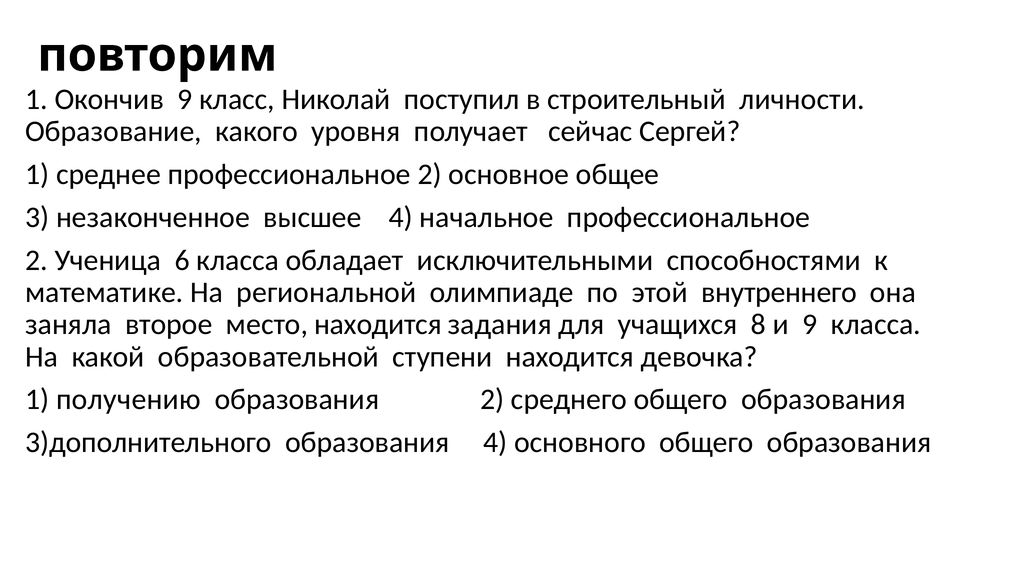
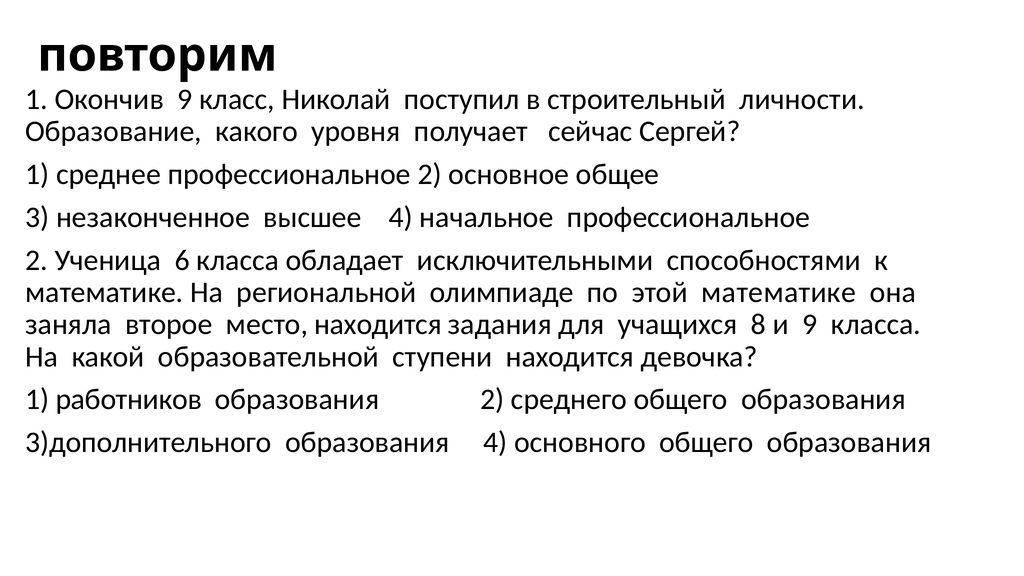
этой внутреннего: внутреннего -> математике
получению: получению -> работников
